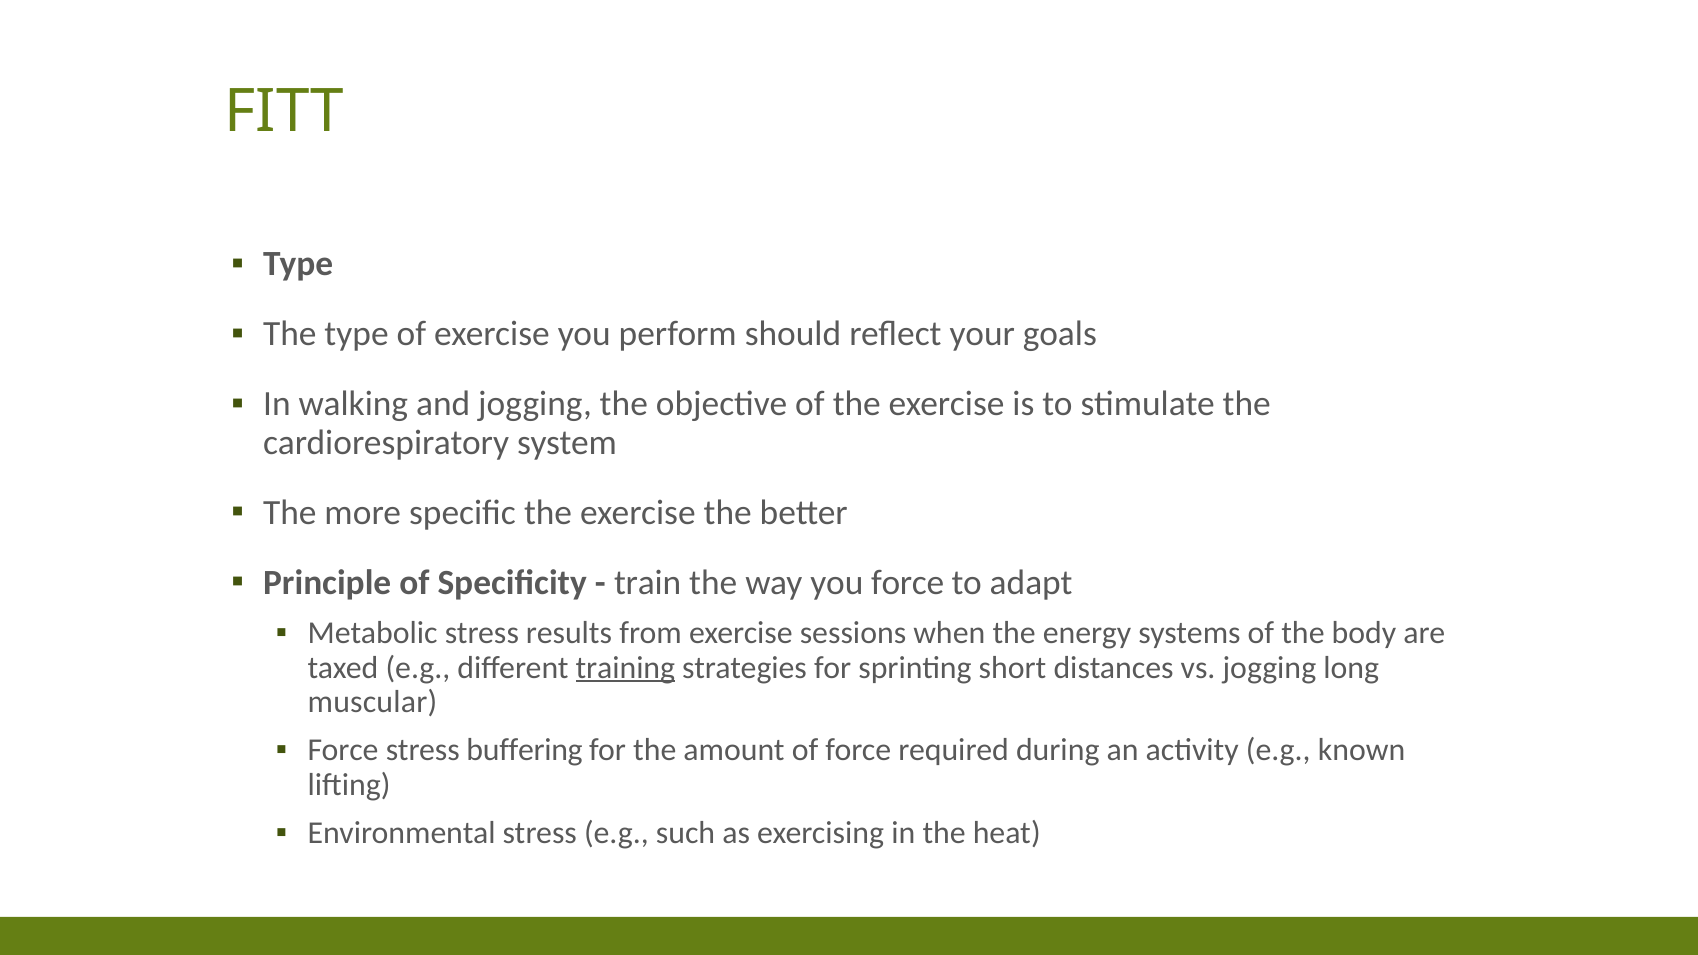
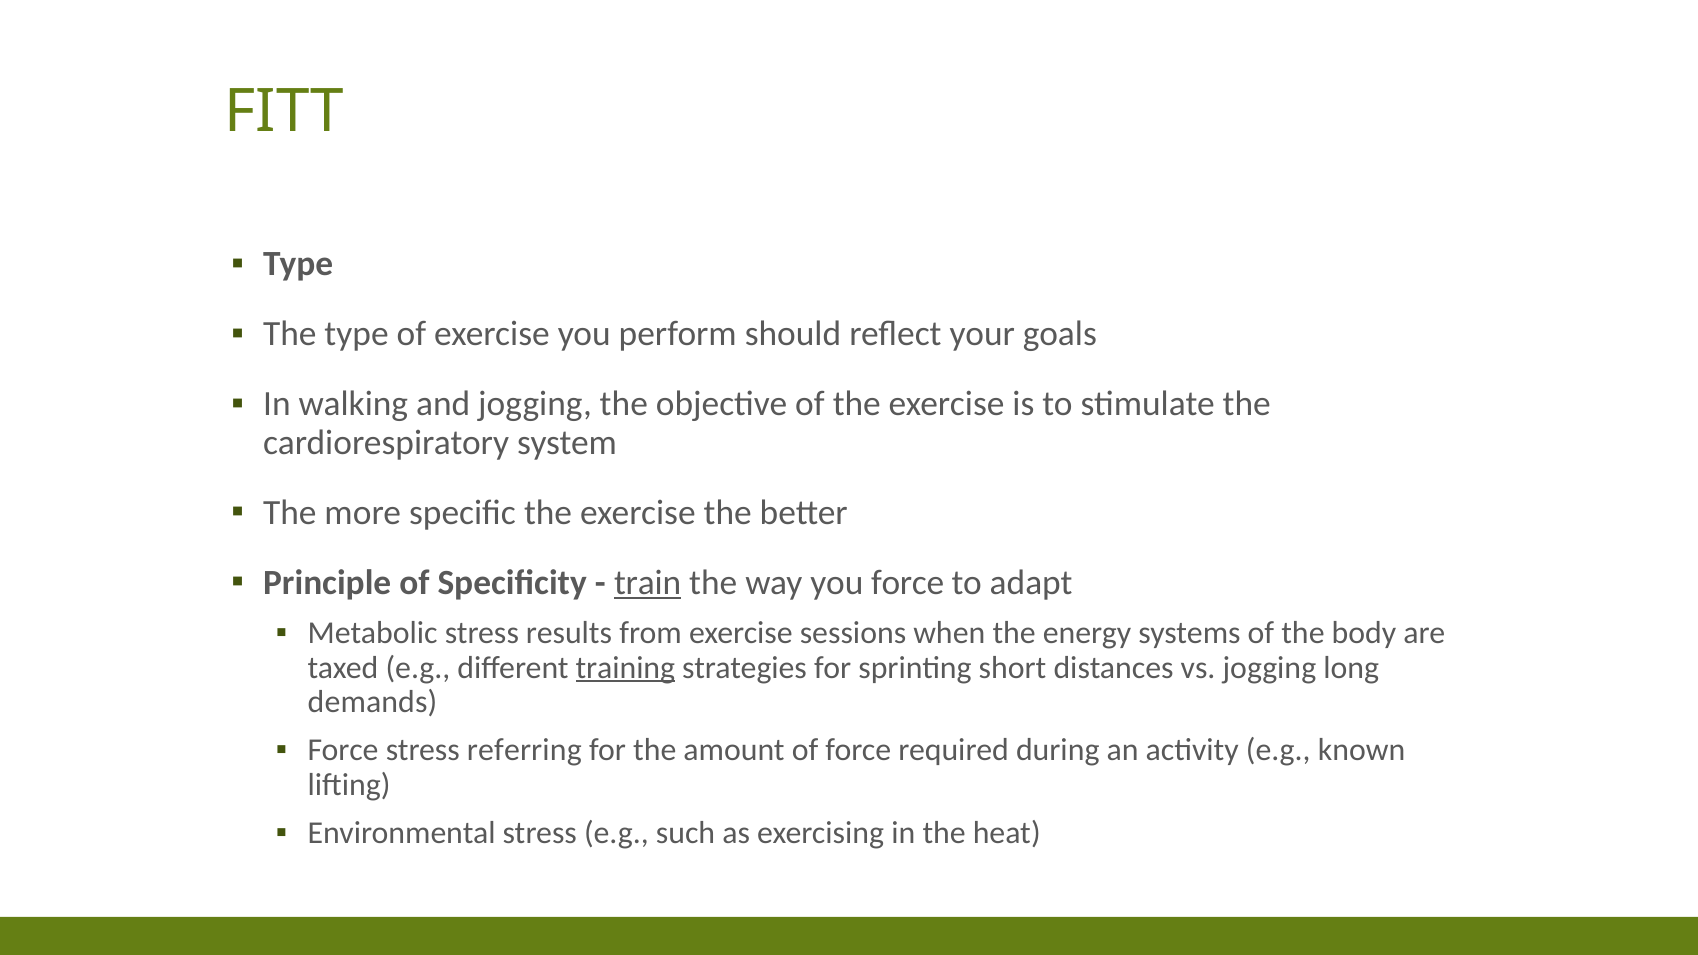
train underline: none -> present
muscular: muscular -> demands
buffering: buffering -> referring
